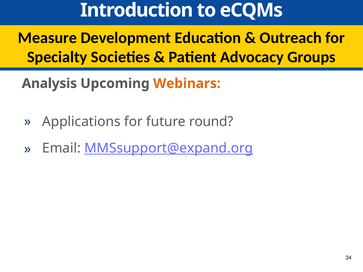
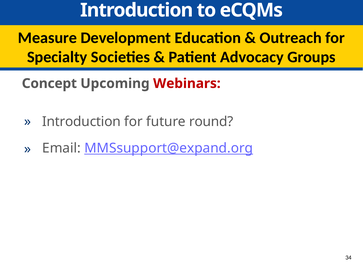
Analysis: Analysis -> Concept
Webinars colour: orange -> red
Applications at (81, 122): Applications -> Introduction
